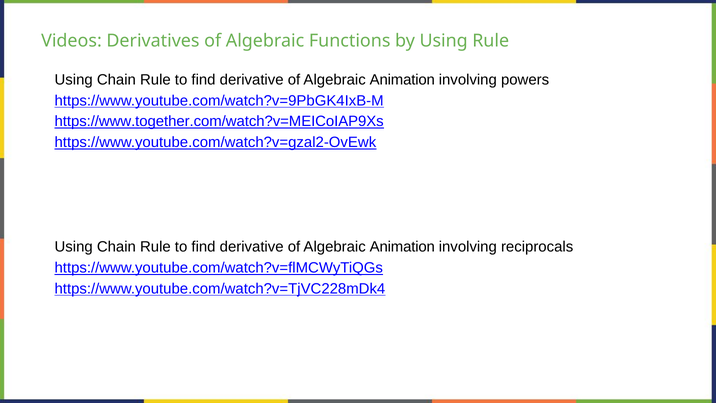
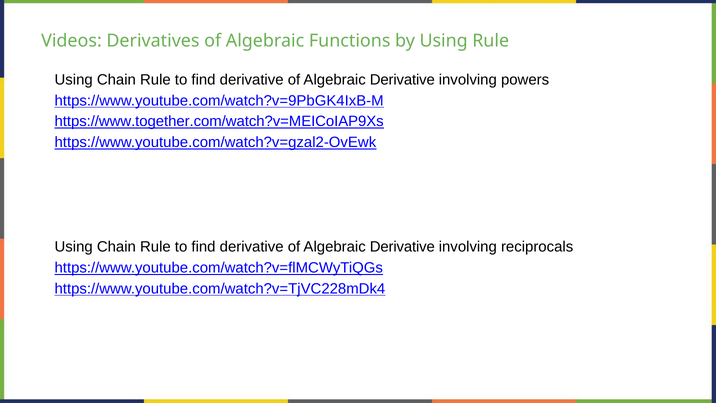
Animation at (402, 80): Animation -> Derivative
Animation at (402, 247): Animation -> Derivative
